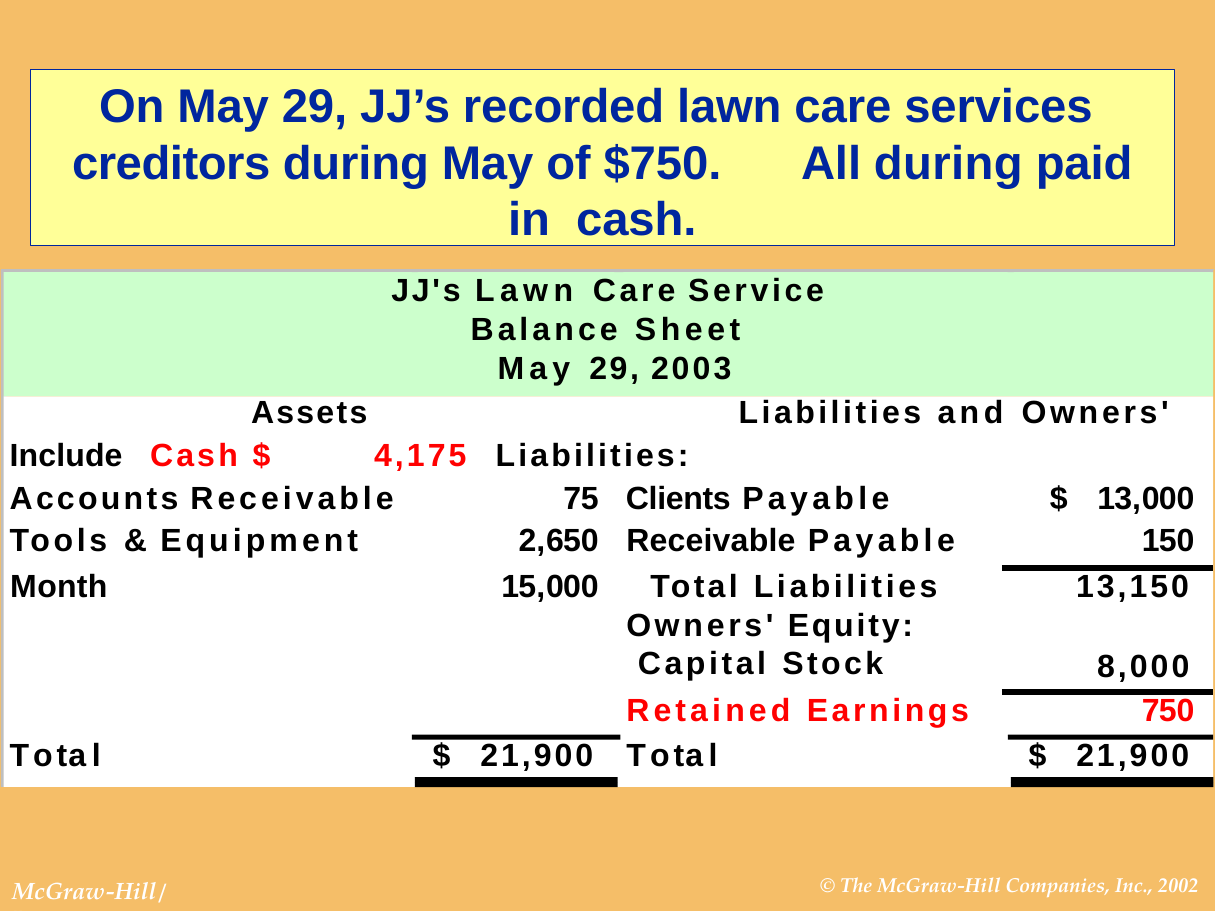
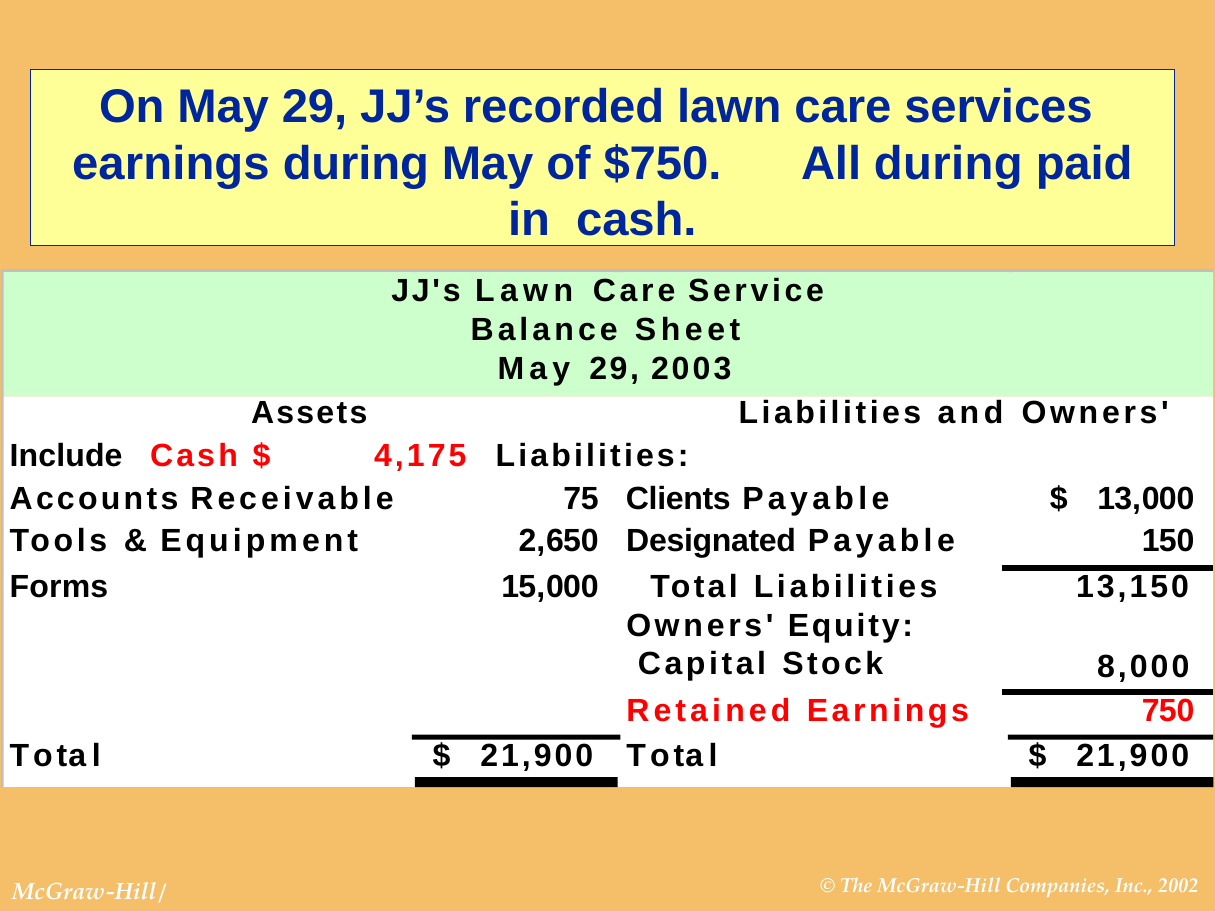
creditors at (171, 164): creditors -> earnings
2,650 Receivable: Receivable -> Designated
Month: Month -> Forms
